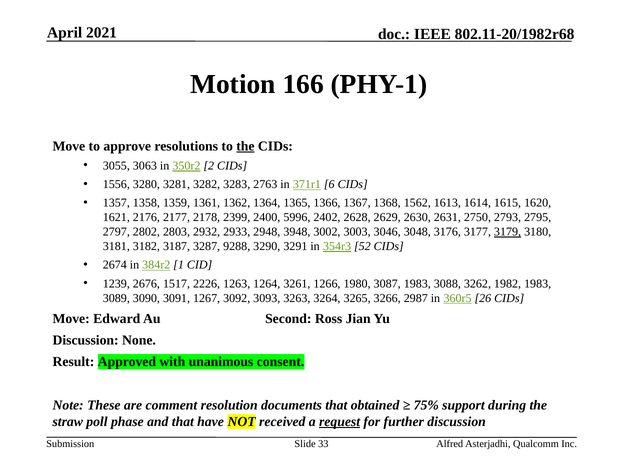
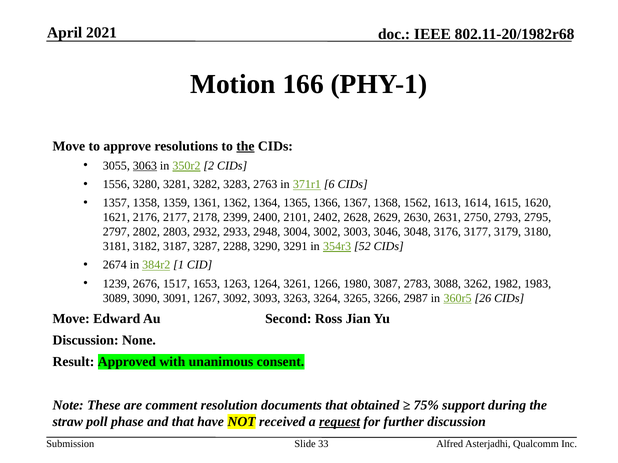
3063 underline: none -> present
5996: 5996 -> 2101
3948: 3948 -> 3004
3179 underline: present -> none
9288: 9288 -> 2288
2226: 2226 -> 1653
3087 1983: 1983 -> 2783
